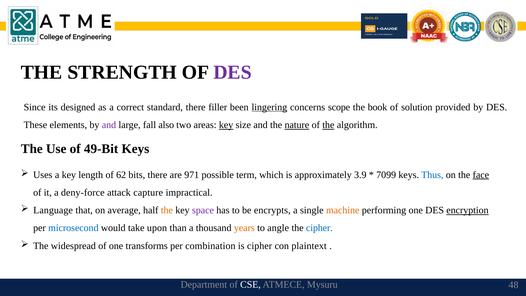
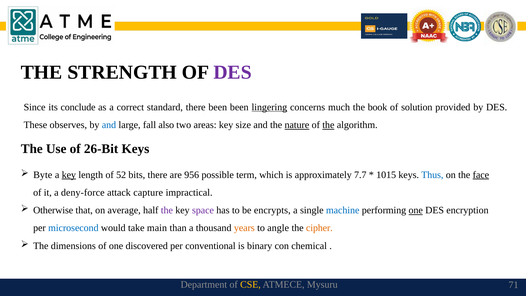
designed: designed -> conclude
there filler: filler -> been
scope: scope -> much
elements: elements -> observes
and at (109, 125) colour: purple -> blue
key at (226, 125) underline: present -> none
49-Bit: 49-Bit -> 26-Bit
Uses: Uses -> Byte
key at (69, 175) underline: none -> present
62: 62 -> 52
971: 971 -> 956
3.9: 3.9 -> 7.7
7099: 7099 -> 1015
Language: Language -> Otherwise
the at (167, 210) colour: orange -> purple
machine colour: orange -> blue
one at (416, 210) underline: none -> present
encryption underline: present -> none
upon: upon -> main
cipher at (319, 228) colour: blue -> orange
widespread: widespread -> dimensions
transforms: transforms -> discovered
combination: combination -> conventional
is cipher: cipher -> binary
plaintext: plaintext -> chemical
CSE colour: white -> yellow
48: 48 -> 71
